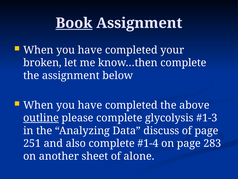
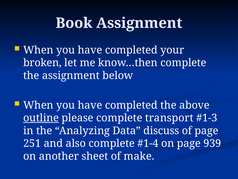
Book underline: present -> none
glycolysis: glycolysis -> transport
283: 283 -> 939
alone: alone -> make
